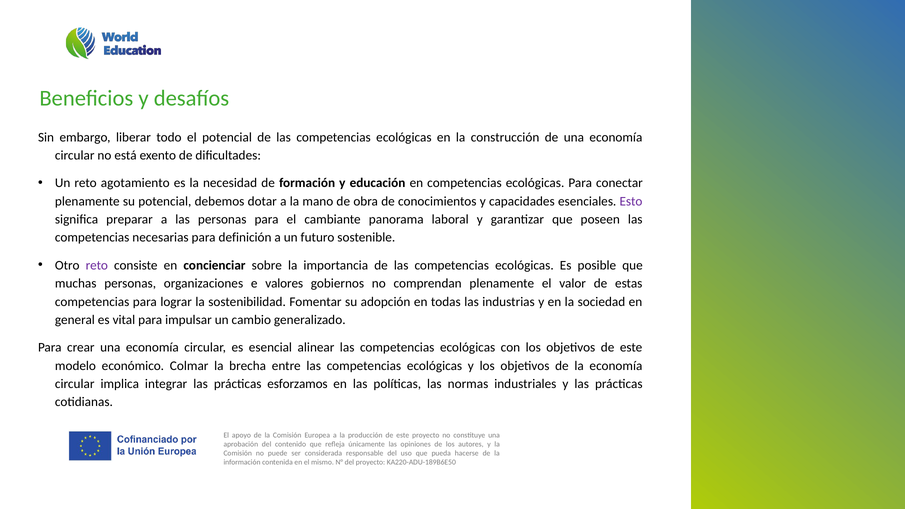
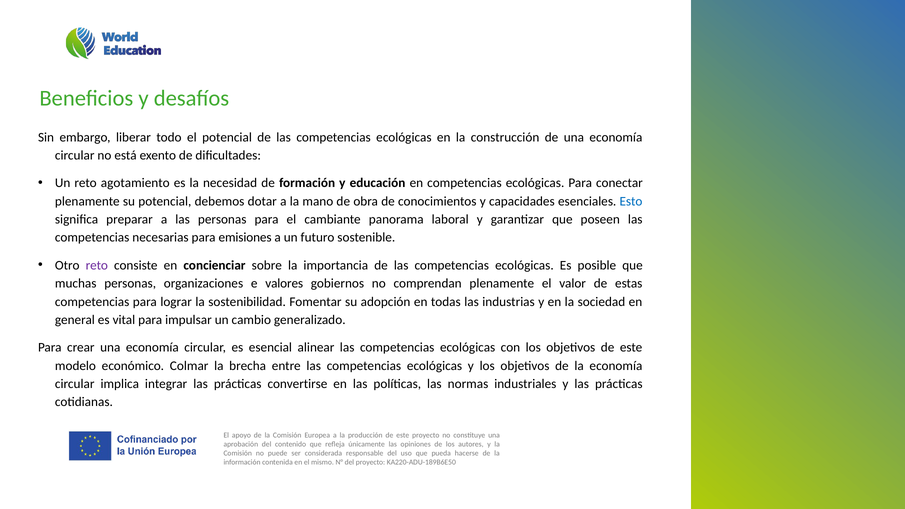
Esto colour: purple -> blue
definición: definición -> emisiones
esforzamos: esforzamos -> convertirse
